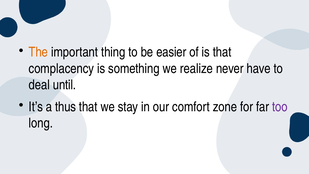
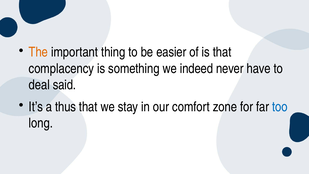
realize: realize -> indeed
until: until -> said
too colour: purple -> blue
